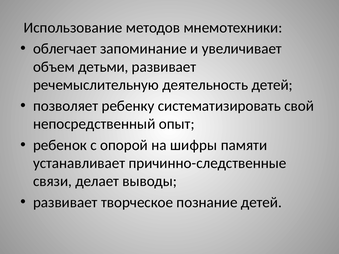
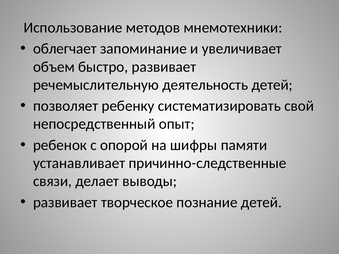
детьми: детьми -> быстро
